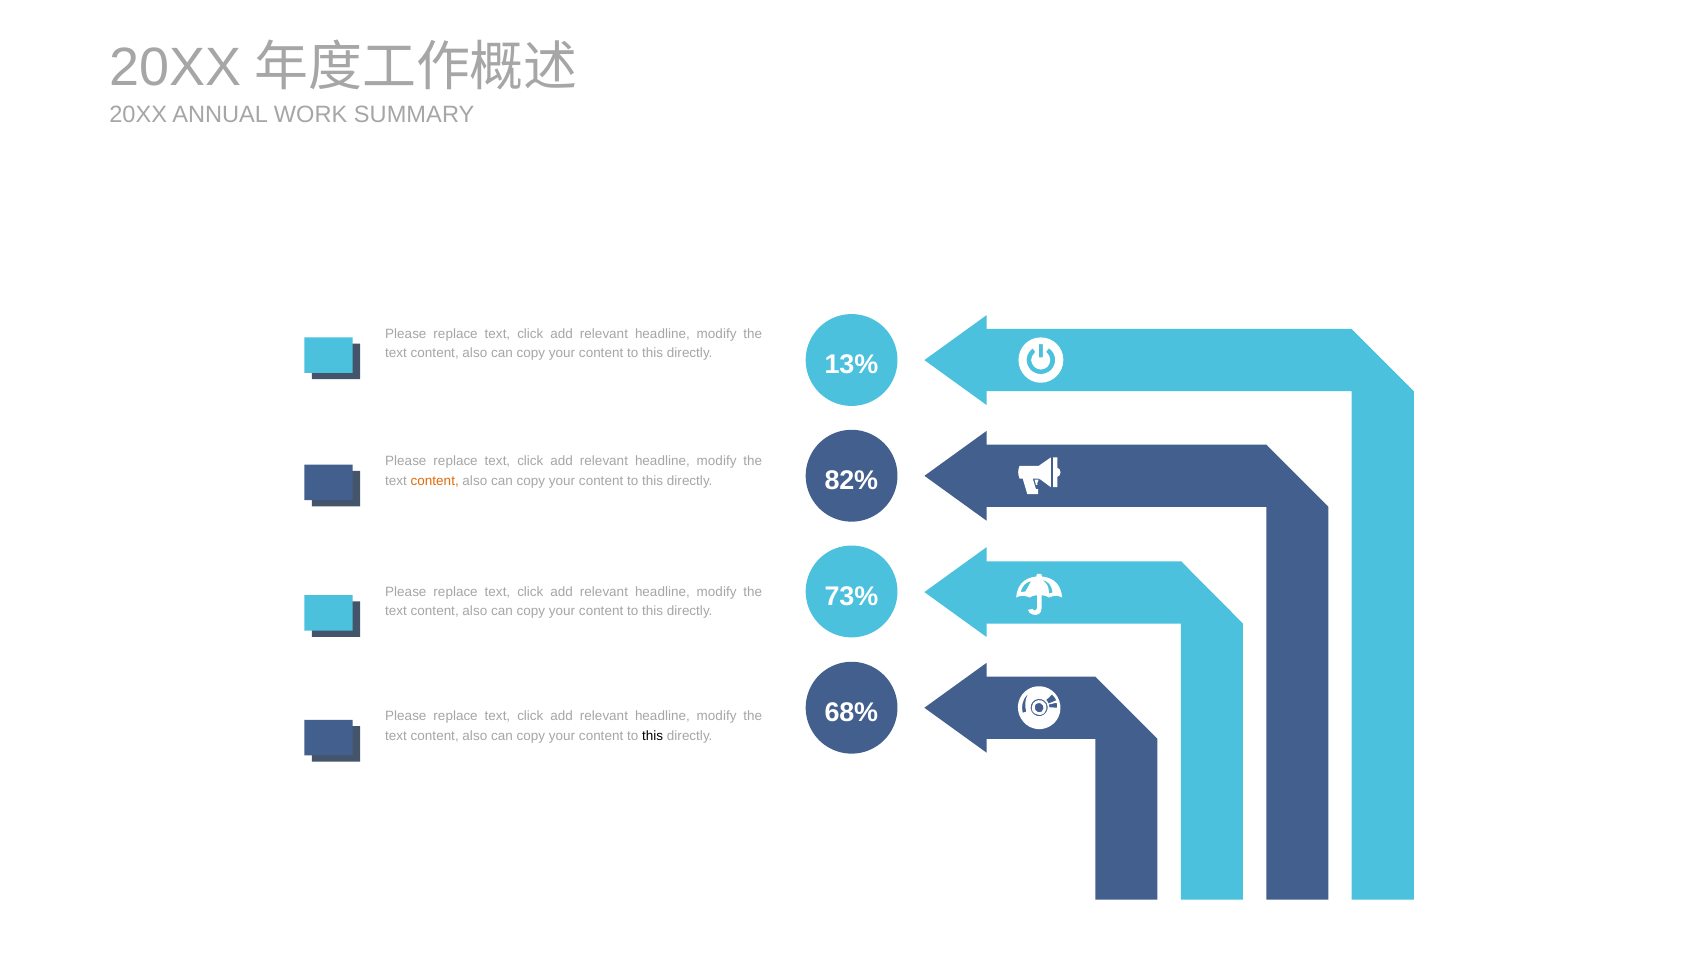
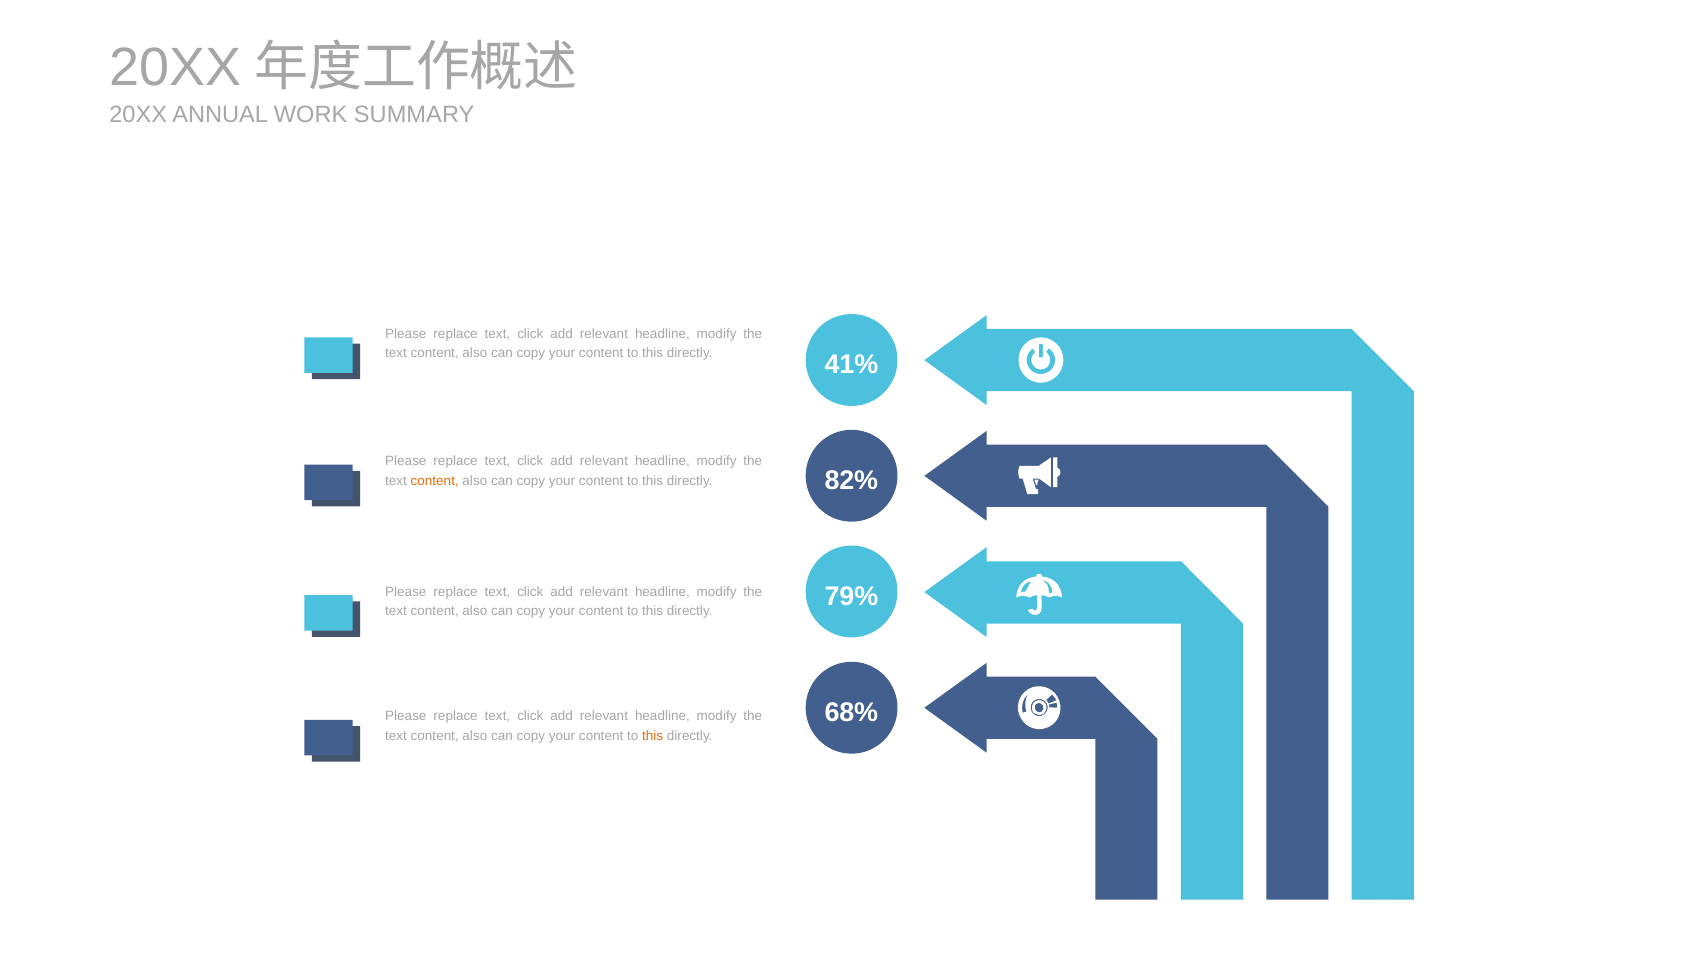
13%: 13% -> 41%
73%: 73% -> 79%
this at (653, 736) colour: black -> orange
